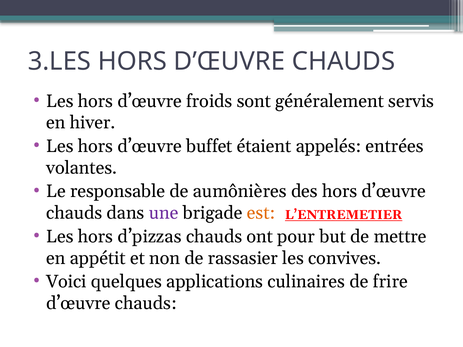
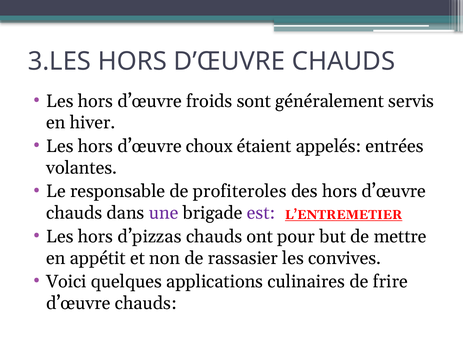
buffet: buffet -> choux
aumônières: aumônières -> profiteroles
est colour: orange -> purple
